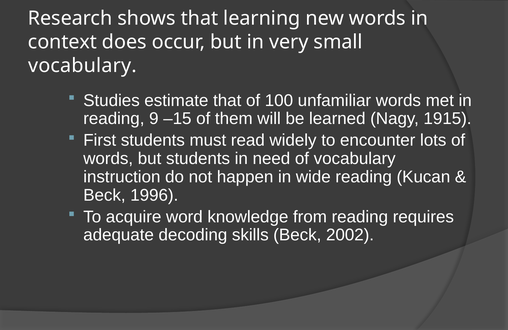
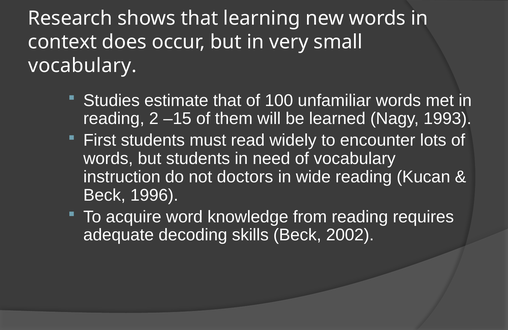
9: 9 -> 2
1915: 1915 -> 1993
happen: happen -> doctors
